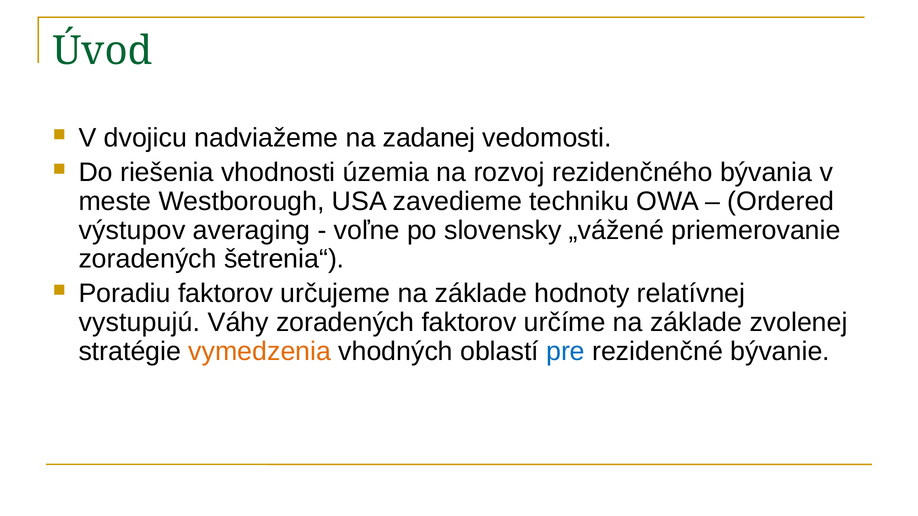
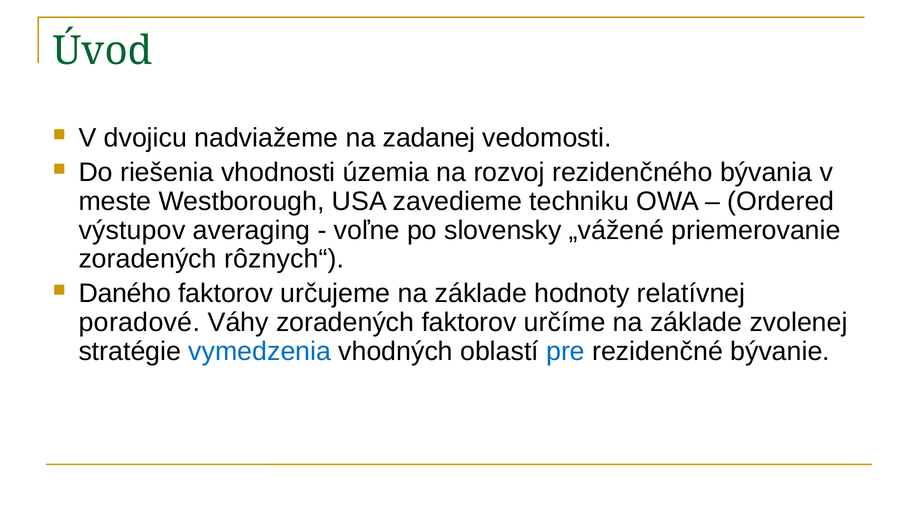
šetrenia“: šetrenia“ -> rôznych“
Poradiu: Poradiu -> Daného
vystupujú: vystupujú -> poradové
vymedzenia colour: orange -> blue
